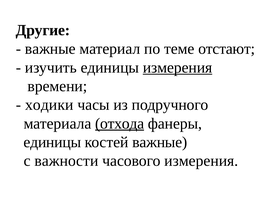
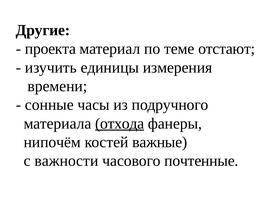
важные at (50, 49): важные -> проекта
измерения at (178, 68) underline: present -> none
ходики: ходики -> сонные
единицы at (52, 142): единицы -> нипочём
часового измерения: измерения -> почтенные
